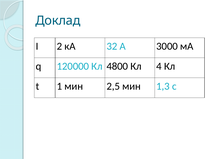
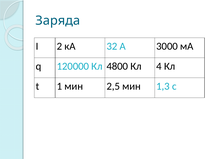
Доклад: Доклад -> Заряда
